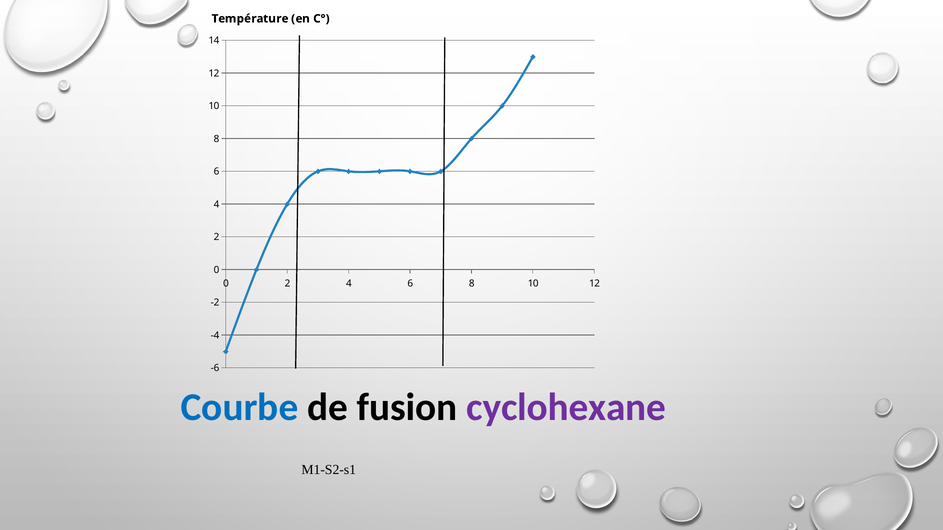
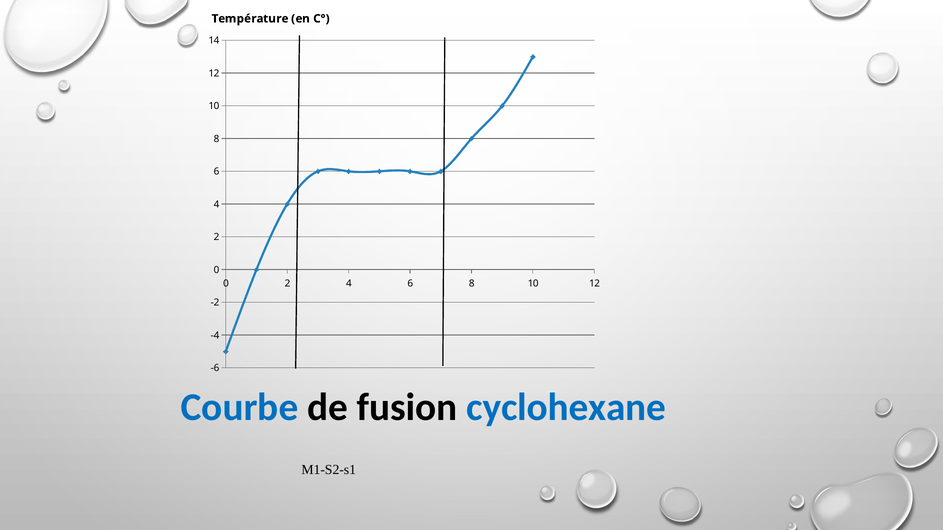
cyclohexane colour: purple -> blue
